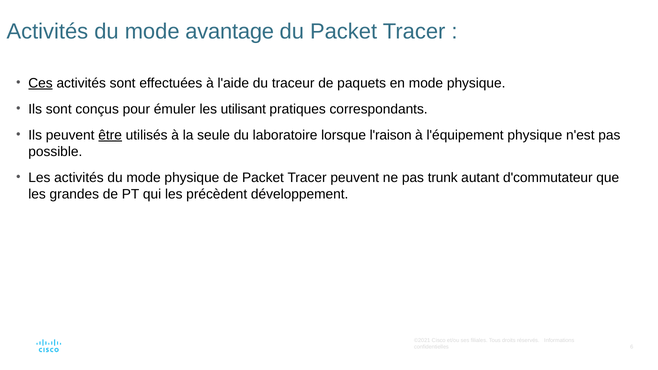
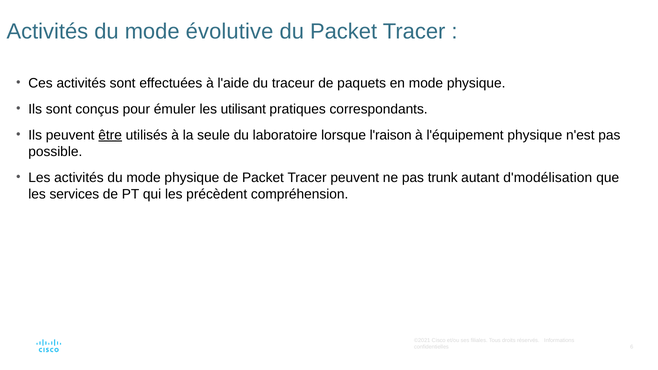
avantage: avantage -> évolutive
Ces underline: present -> none
d'commutateur: d'commutateur -> d'modélisation
grandes: grandes -> services
développement: développement -> compréhension
